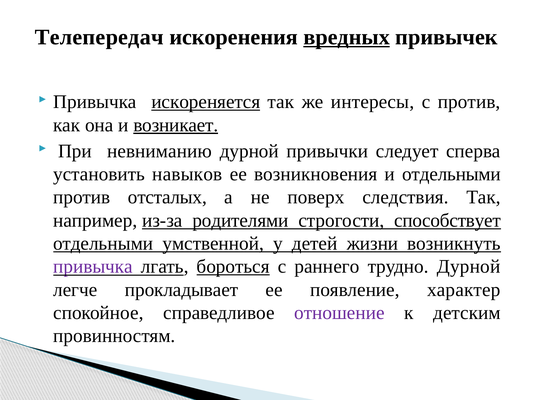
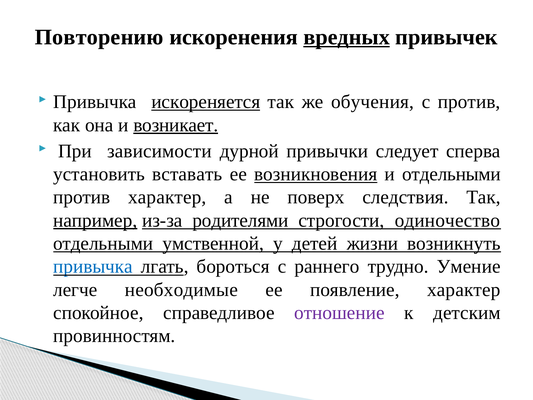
Телепередач: Телепередач -> Повторению
интересы: интересы -> обучения
невниманию: невниманию -> зависимости
навыков: навыков -> вставать
возникновения underline: none -> present
против отсталых: отсталых -> характер
например underline: none -> present
способствует: способствует -> одиночество
привычка at (93, 266) colour: purple -> blue
бороться underline: present -> none
трудно Дурной: Дурной -> Умение
прокладывает: прокладывает -> необходимые
